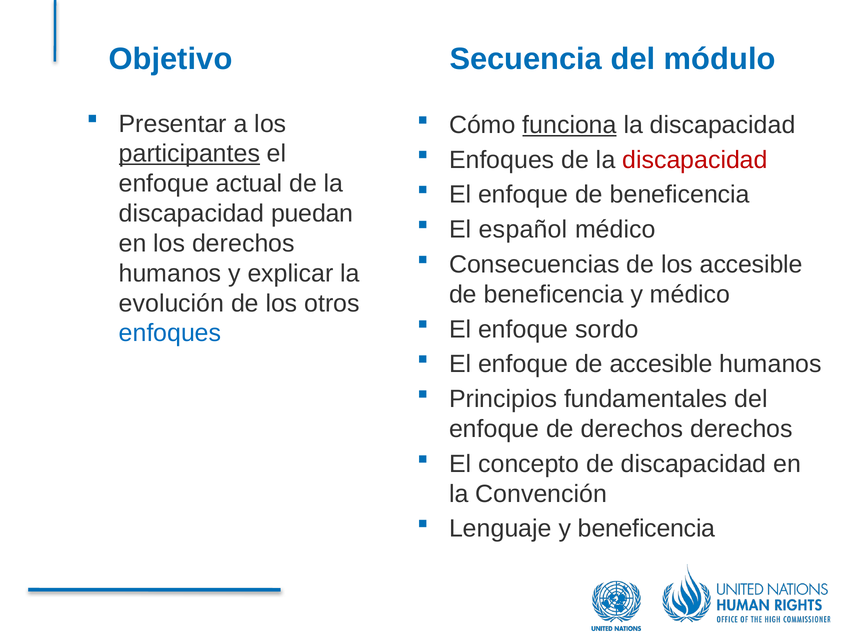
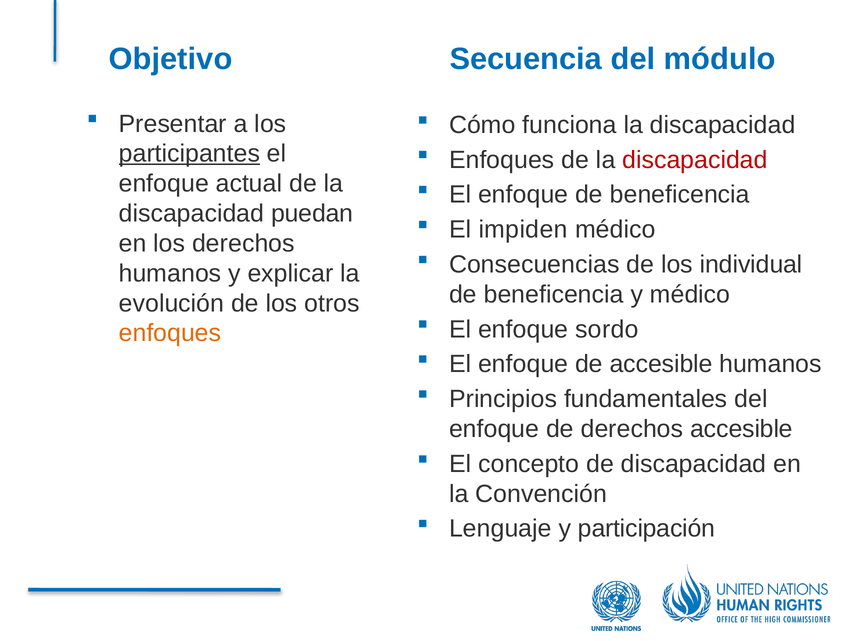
funciona underline: present -> none
español: español -> impiden
los accesible: accesible -> individual
enfoques at (170, 333) colour: blue -> orange
derechos derechos: derechos -> accesible
y beneficencia: beneficencia -> participación
